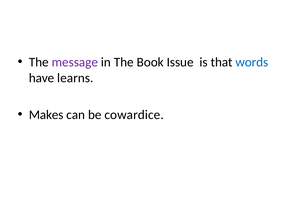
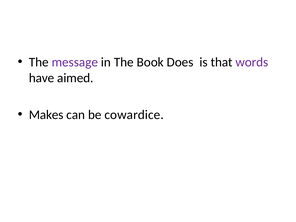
Issue: Issue -> Does
words colour: blue -> purple
learns: learns -> aimed
